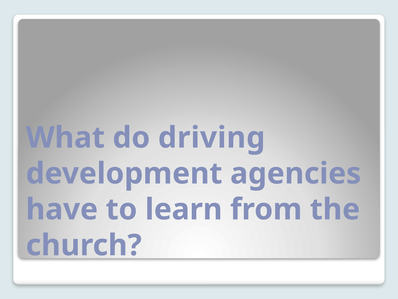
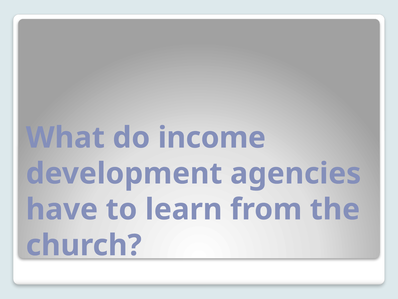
driving: driving -> income
